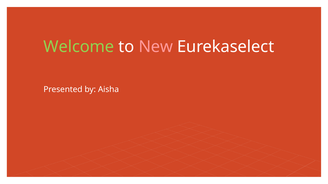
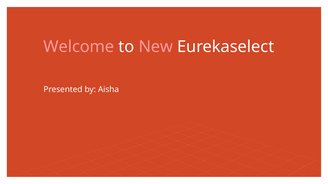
Welcome colour: light green -> pink
